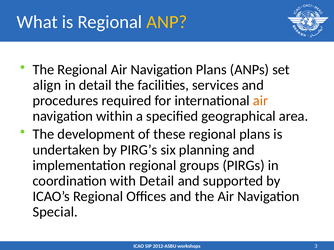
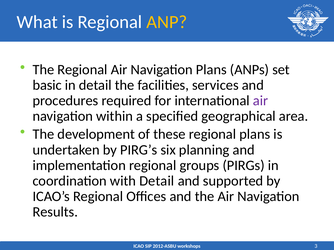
align: align -> basic
air at (261, 101) colour: orange -> purple
Special: Special -> Results
